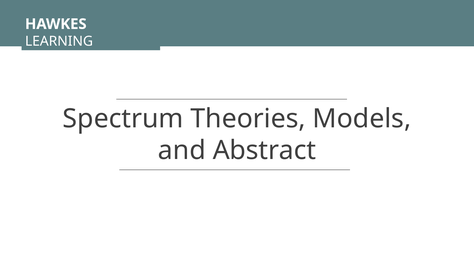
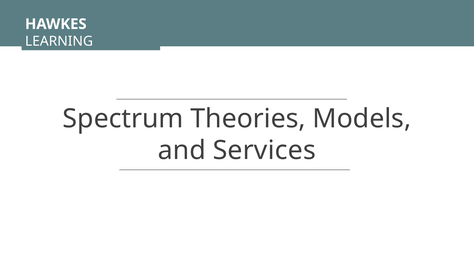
Abstract: Abstract -> Services
